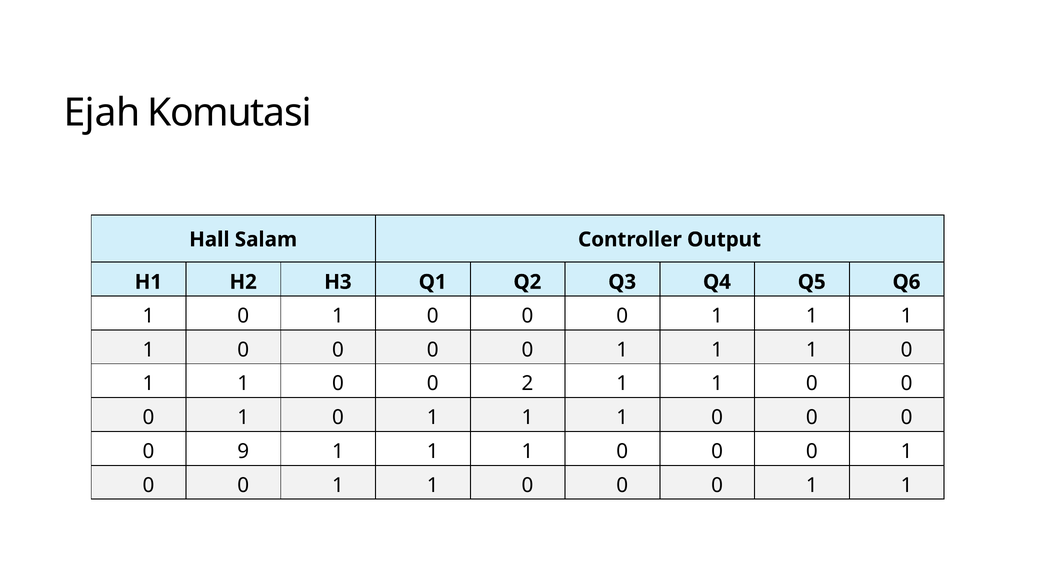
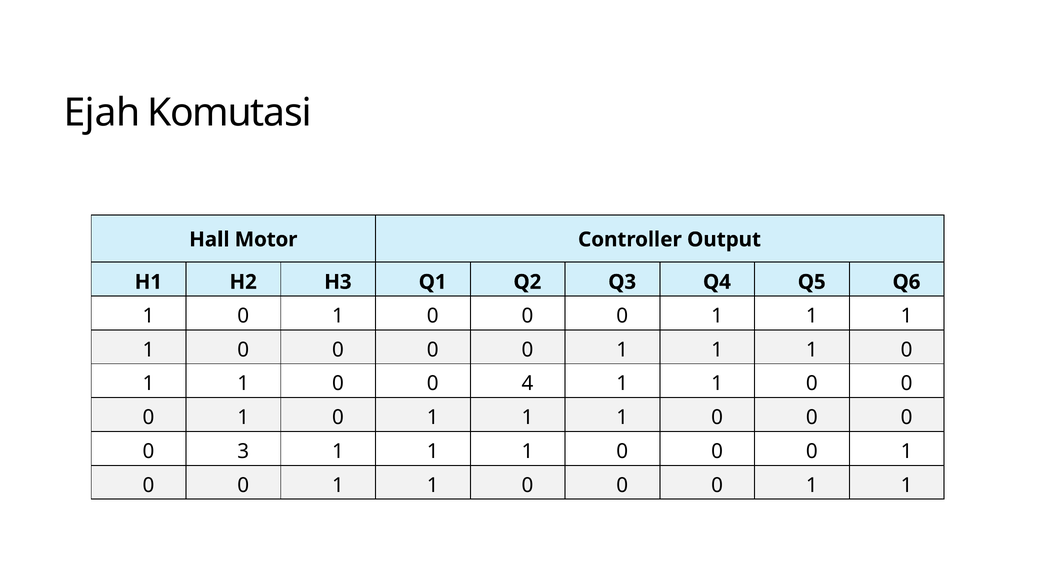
Salam: Salam -> Motor
2: 2 -> 4
9: 9 -> 3
